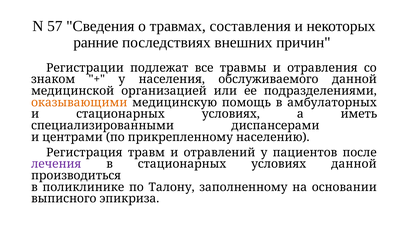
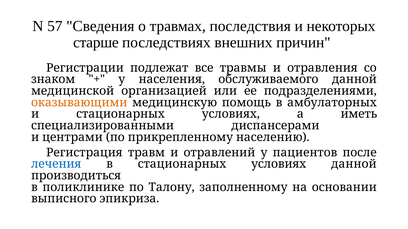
составления: составления -> последствия
ранние: ранние -> старше
лечения colour: purple -> blue
